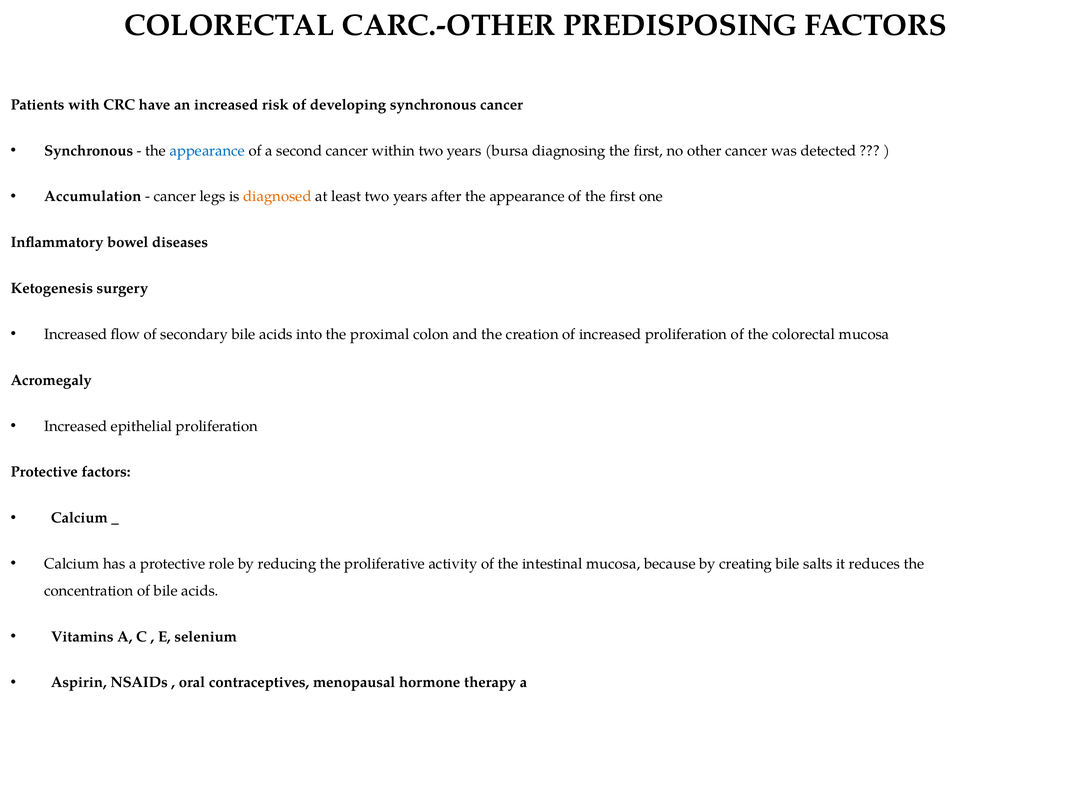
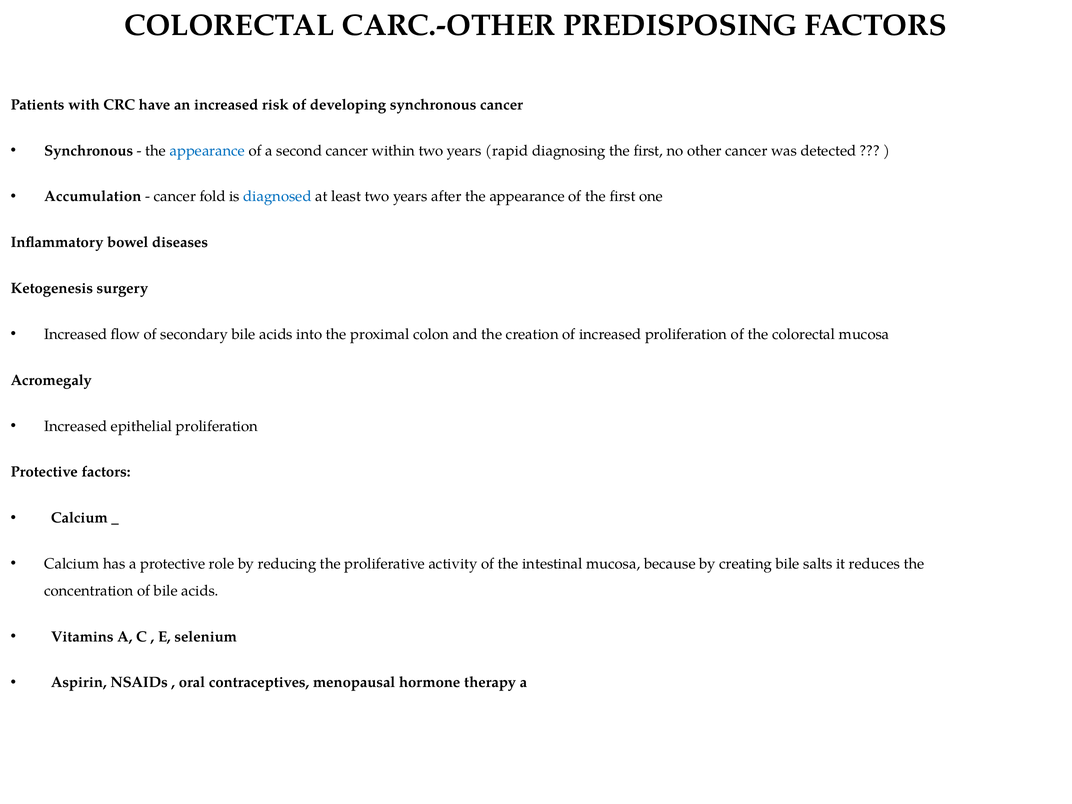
bursa: bursa -> rapid
legs: legs -> fold
diagnosed colour: orange -> blue
